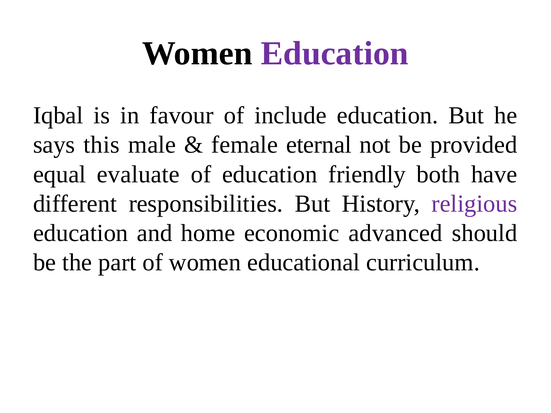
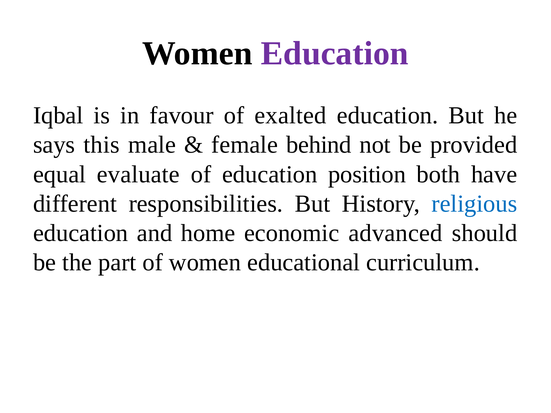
include: include -> exalted
eternal: eternal -> behind
friendly: friendly -> position
religious colour: purple -> blue
